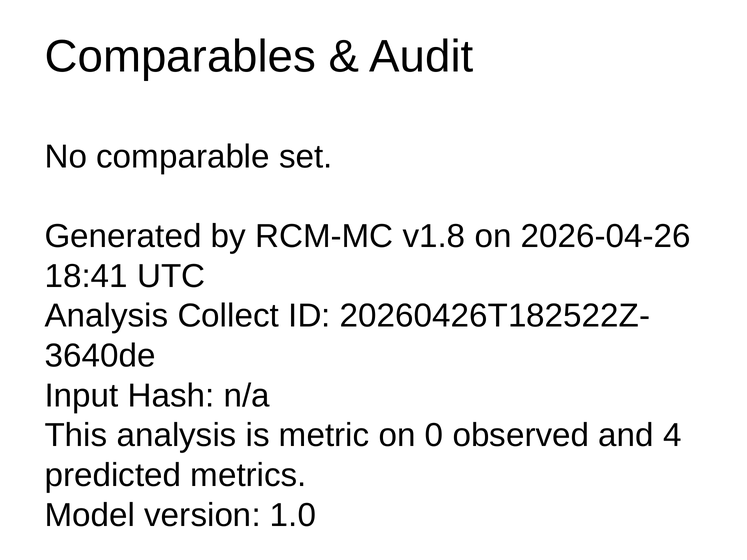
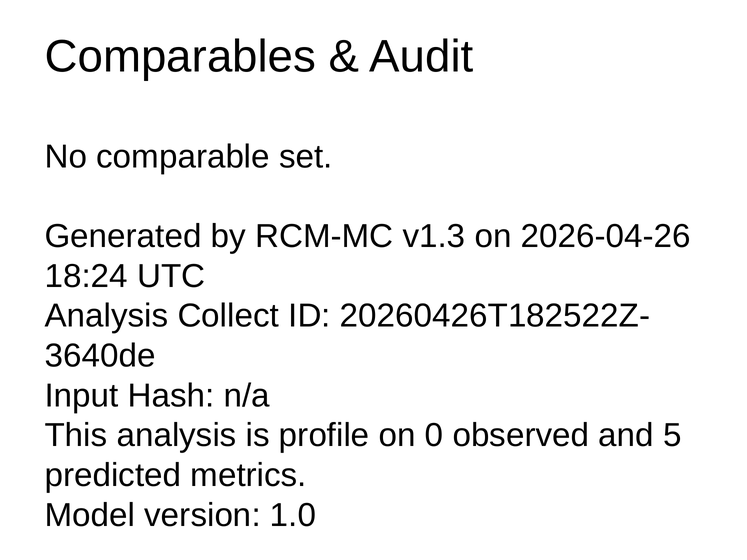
v1.8: v1.8 -> v1.3
18:41: 18:41 -> 18:24
metric: metric -> profile
4: 4 -> 5
